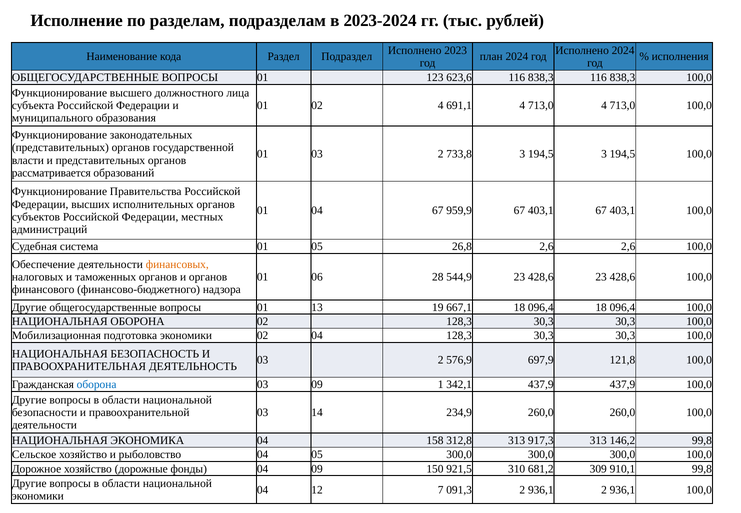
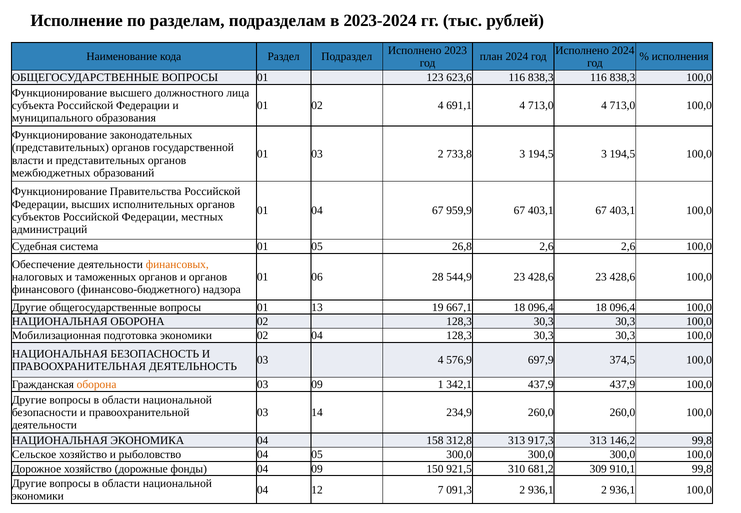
рассматривается: рассматривается -> межбюджетных
2 at (441, 360): 2 -> 4
121,8: 121,8 -> 374,5
оборона at (97, 385) colour: blue -> orange
